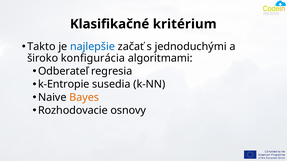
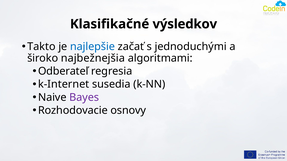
kritérium: kritérium -> výsledkov
konfigurácia: konfigurácia -> najbežnejšia
k-Entropie: k-Entropie -> k-Internet
Bayes colour: orange -> purple
